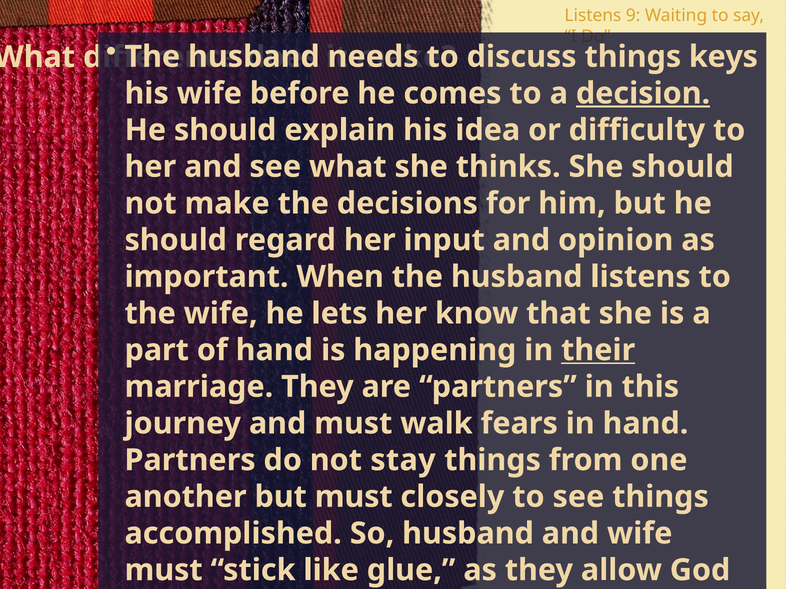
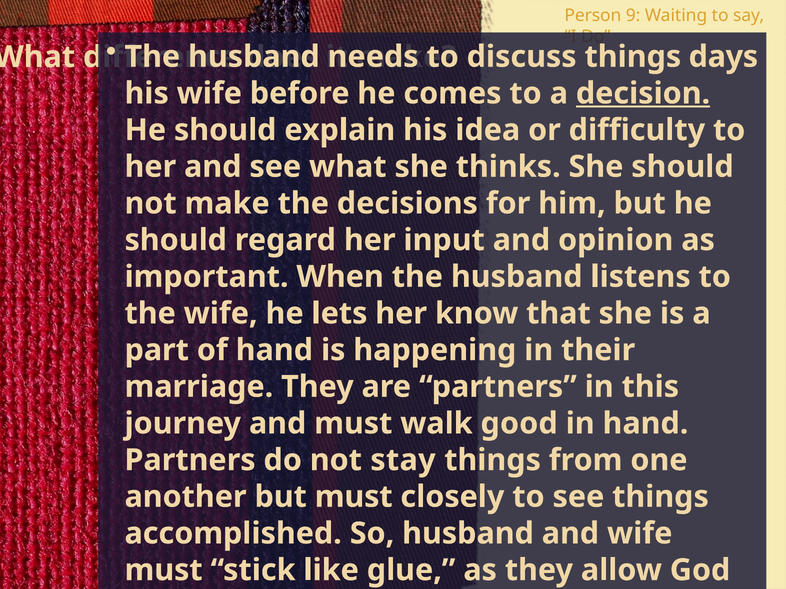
Listens at (593, 16): Listens -> Person
keys: keys -> days
their at (598, 350) underline: present -> none
fears: fears -> good
